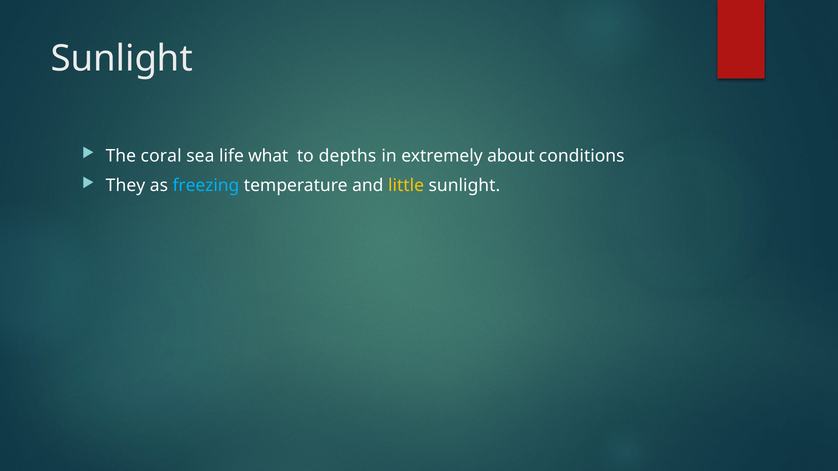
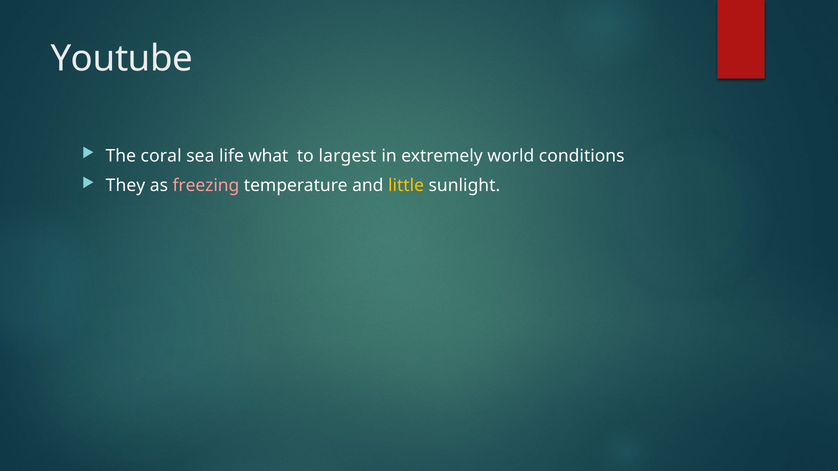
Sunlight at (122, 59): Sunlight -> Youtube
depths: depths -> largest
about: about -> world
freezing colour: light blue -> pink
